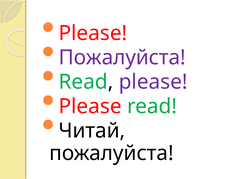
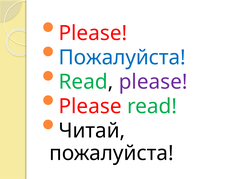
Пожалуйста at (122, 57) colour: purple -> blue
